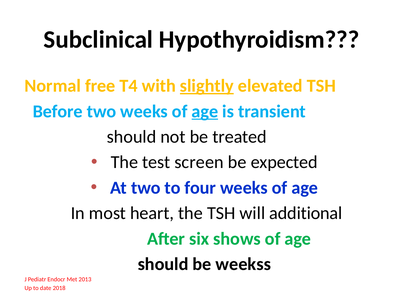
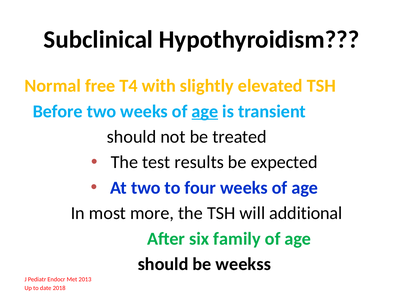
slightly underline: present -> none
screen: screen -> results
heart: heart -> more
shows: shows -> family
